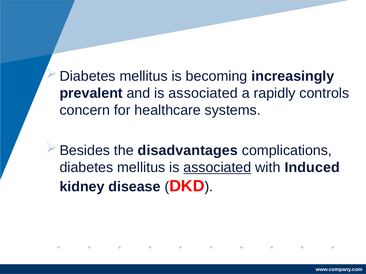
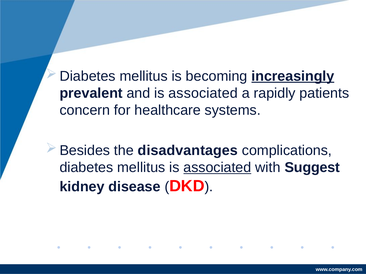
increasingly underline: none -> present
controls: controls -> patients
Induced: Induced -> Suggest
